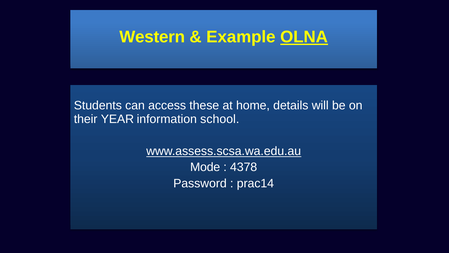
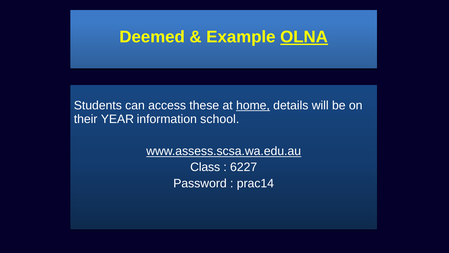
Western: Western -> Deemed
home underline: none -> present
Mode: Mode -> Class
4378: 4378 -> 6227
